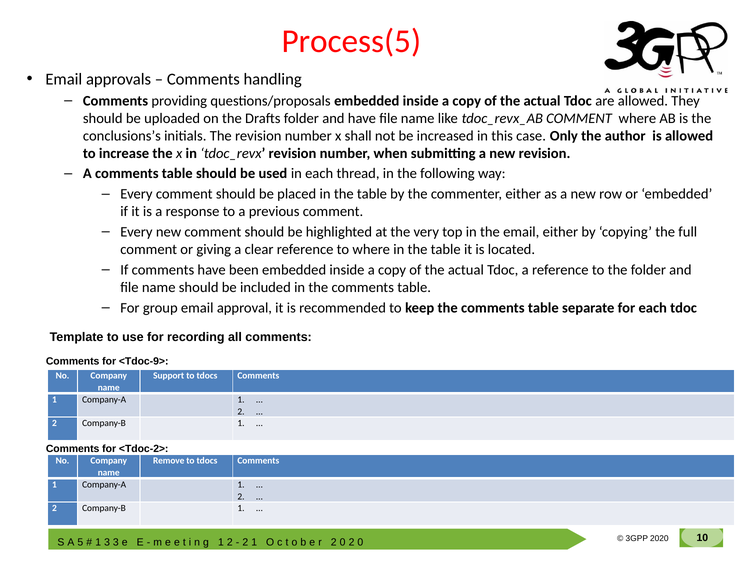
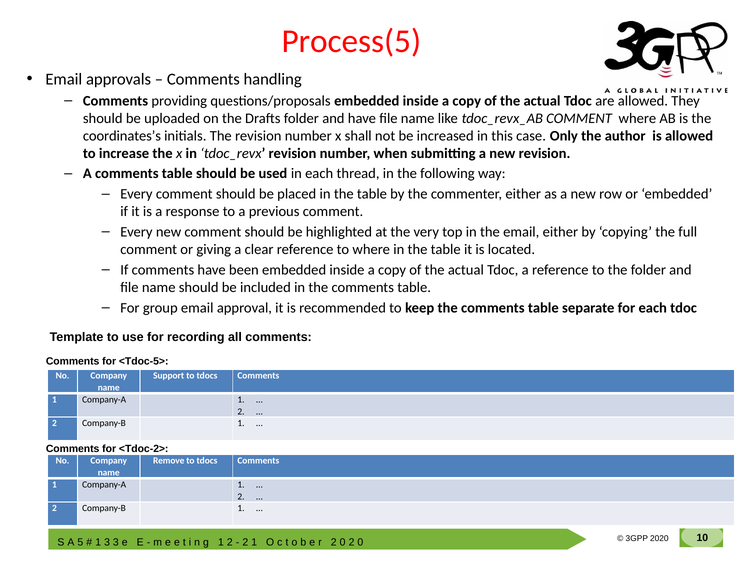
conclusions’s: conclusions’s -> coordinates’s
<Tdoc-9>: <Tdoc-9> -> <Tdoc-5>
